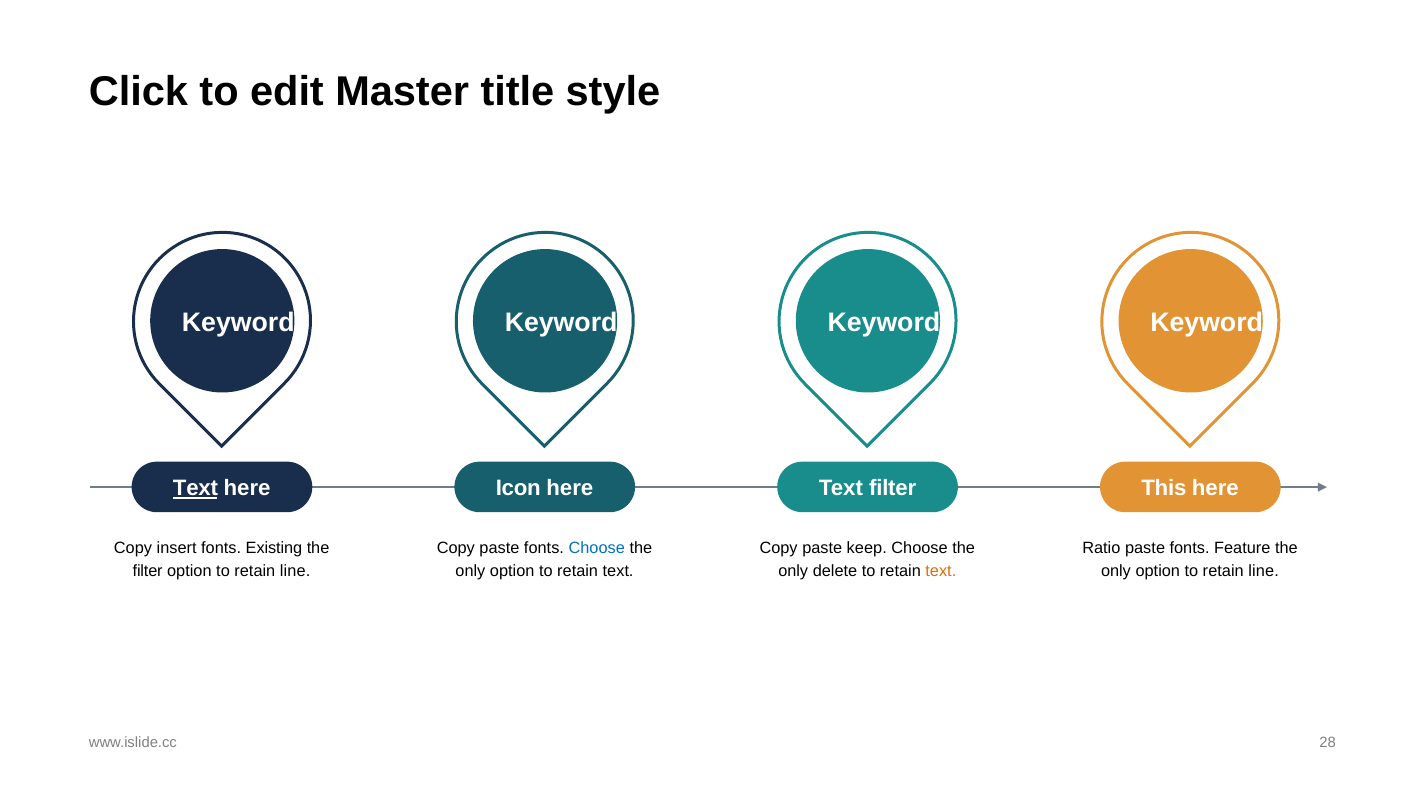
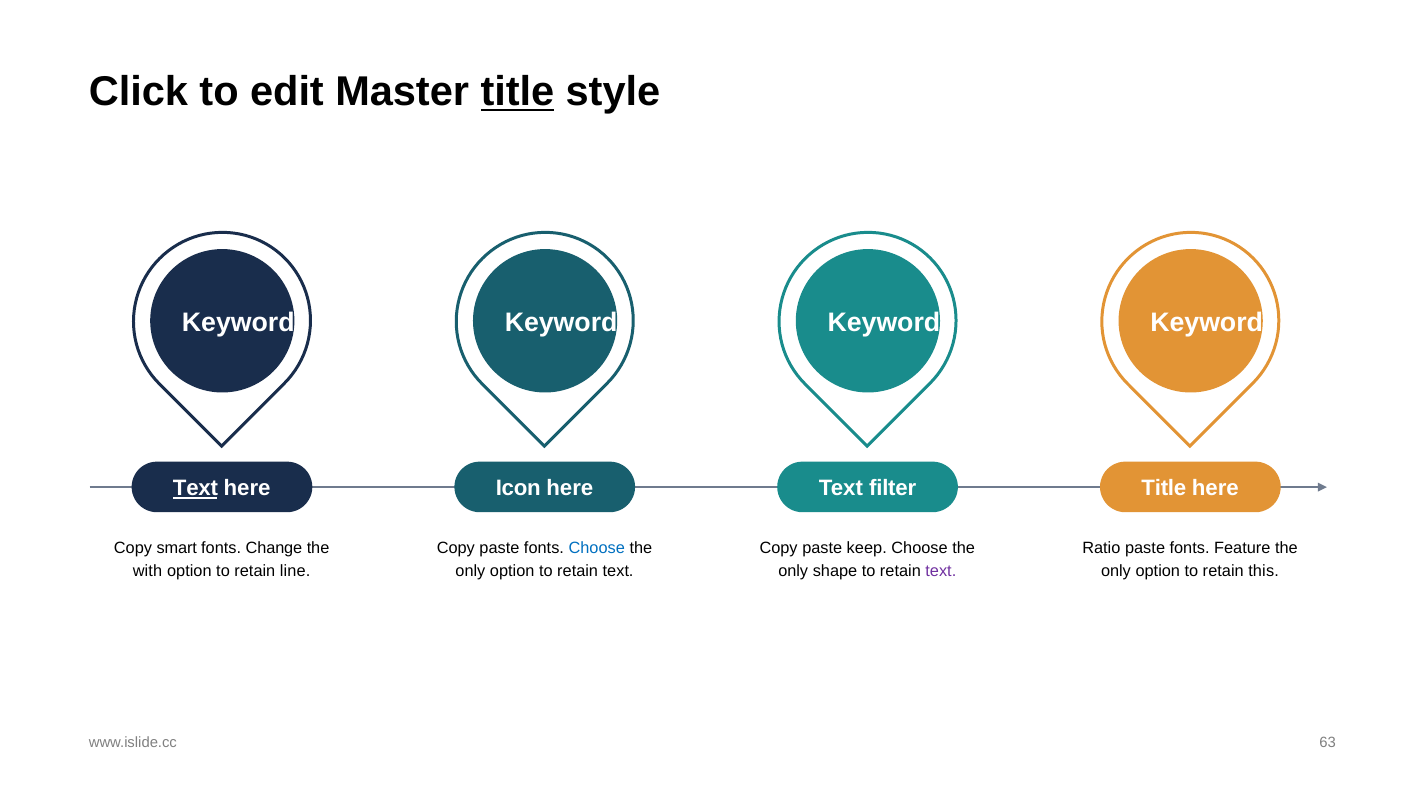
title at (517, 92) underline: none -> present
This at (1164, 488): This -> Title
insert: insert -> smart
Existing: Existing -> Change
filter at (148, 571): filter -> with
delete: delete -> shape
text at (941, 571) colour: orange -> purple
line at (1264, 571): line -> this
28: 28 -> 63
